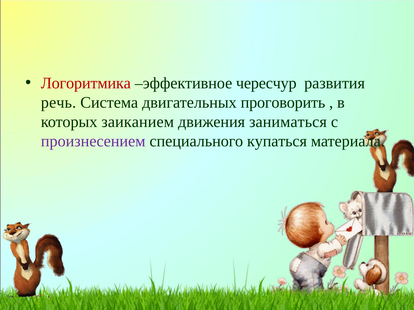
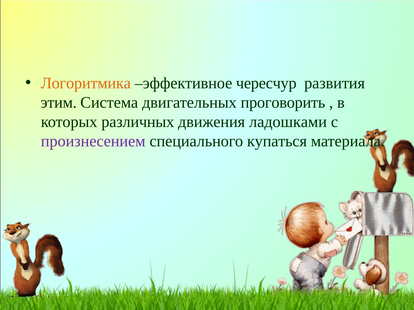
Логоритмика colour: red -> orange
речь: речь -> этим
заиканием: заиканием -> различных
заниматься: заниматься -> ладошками
